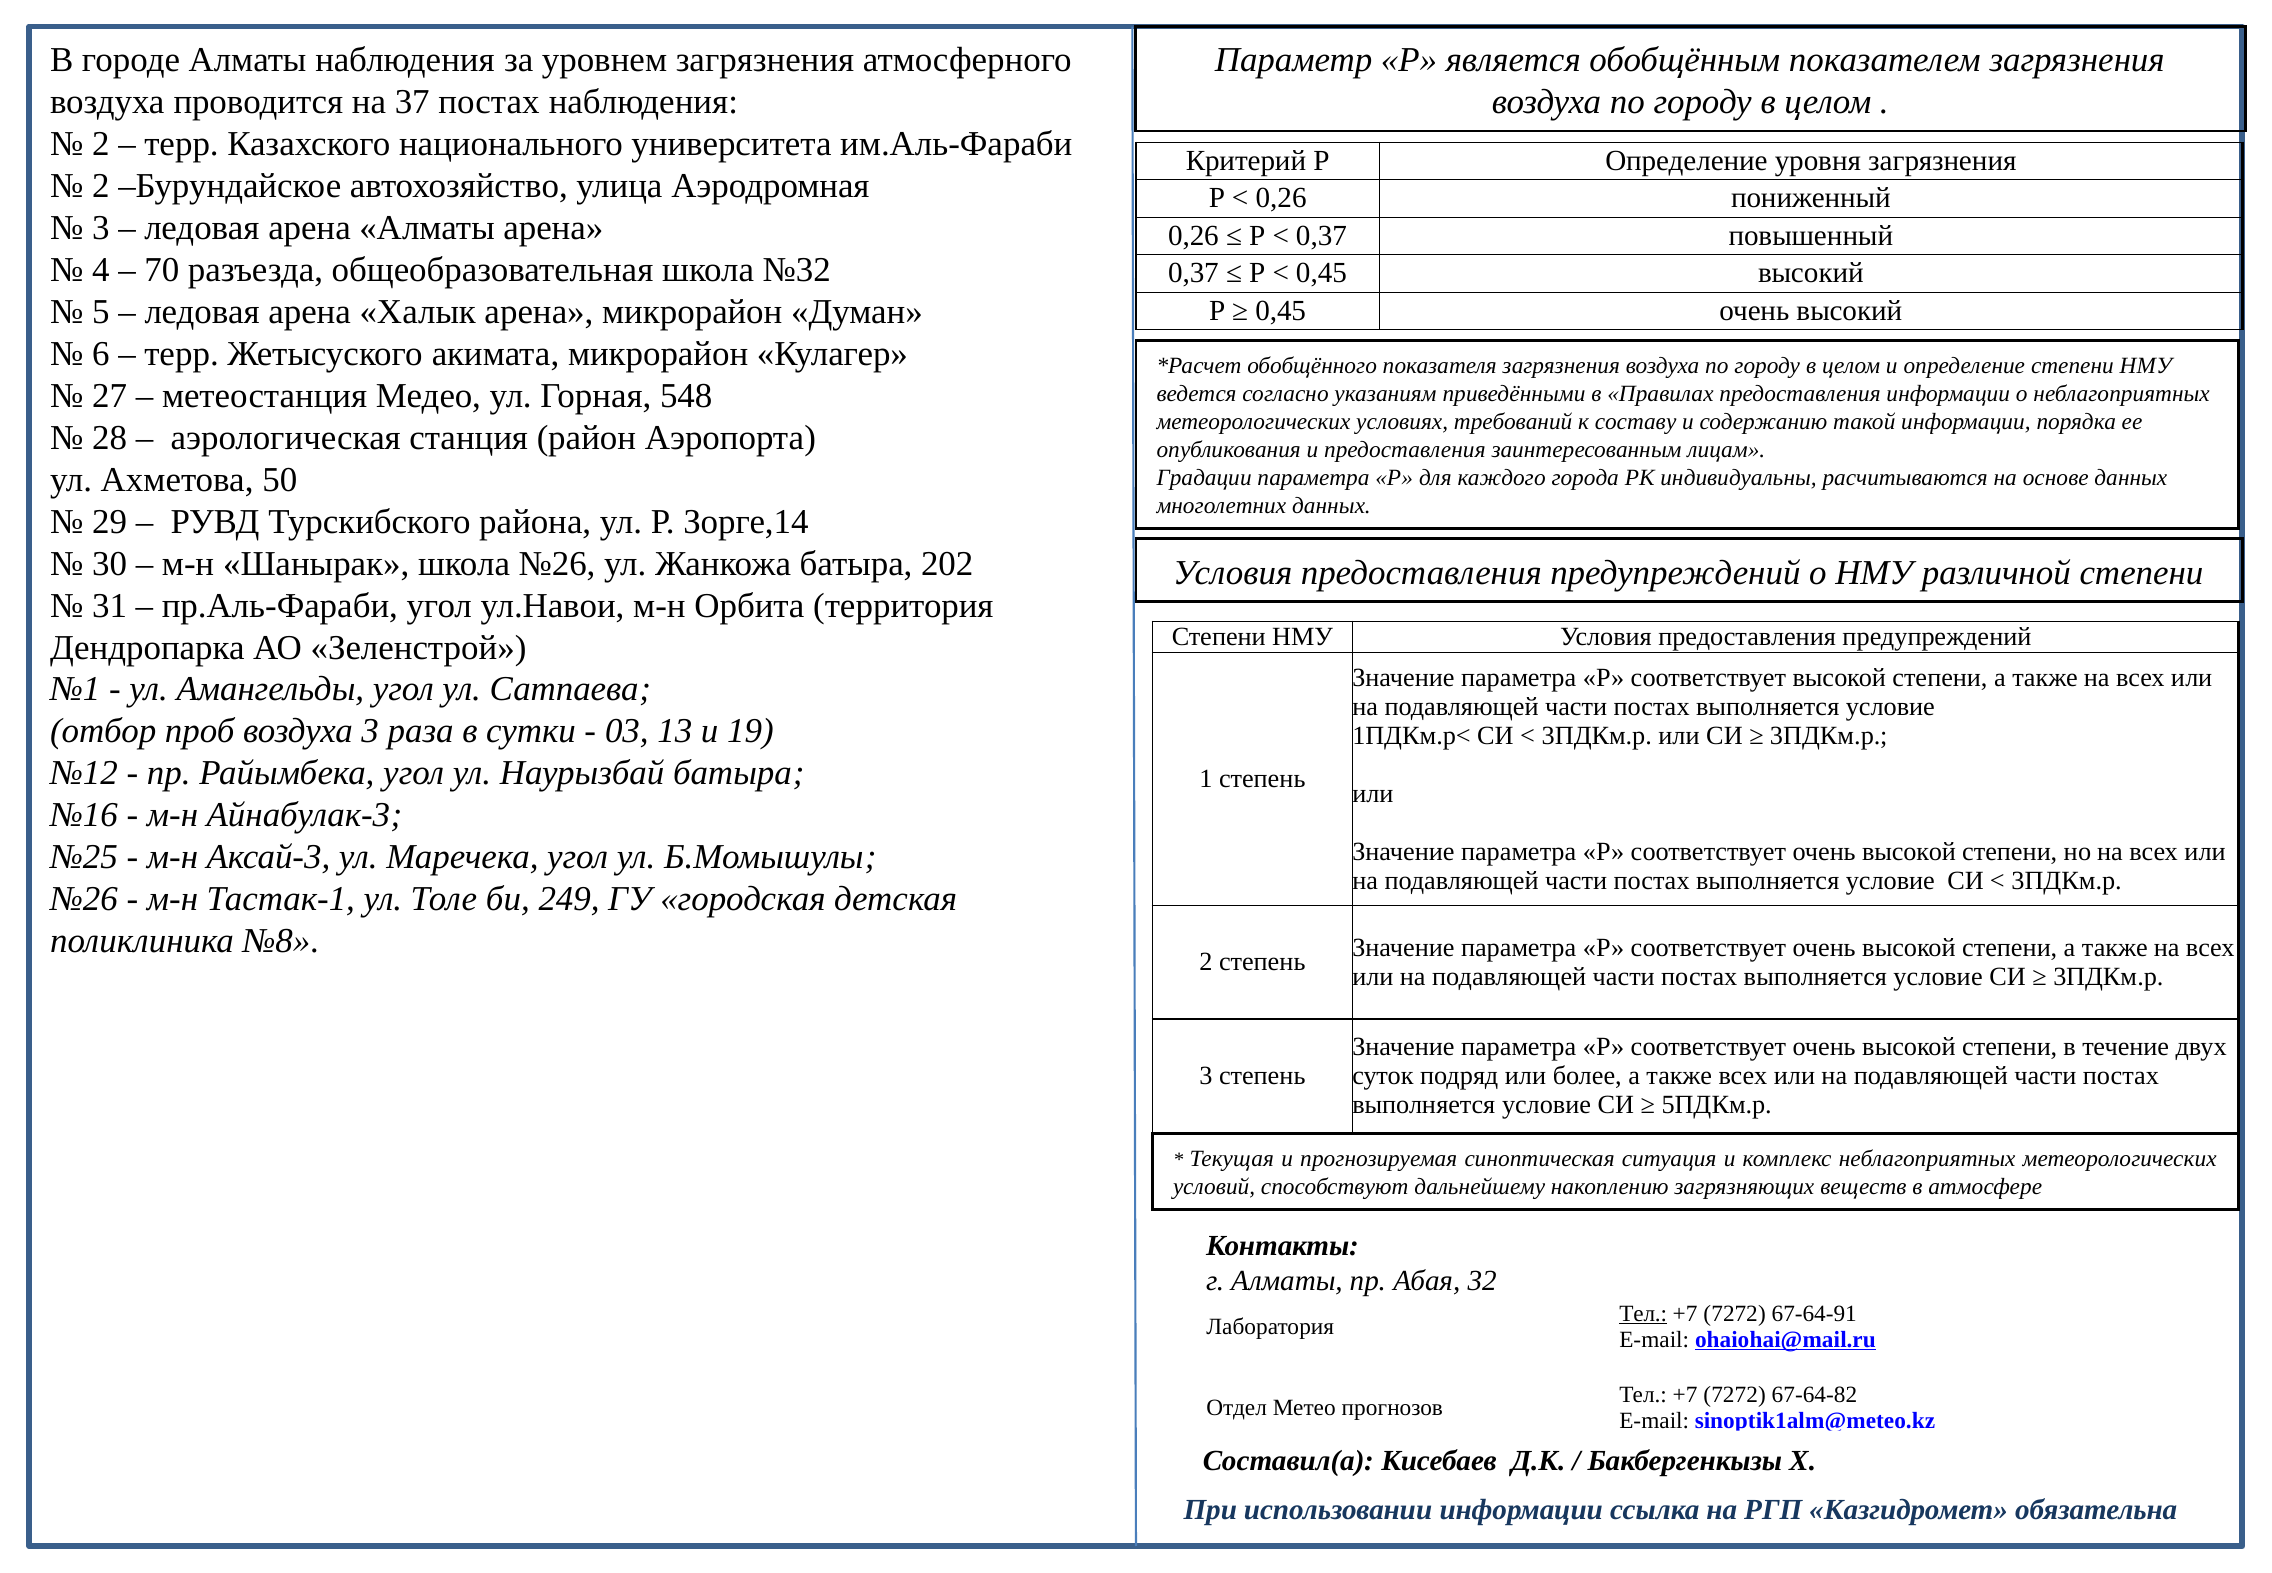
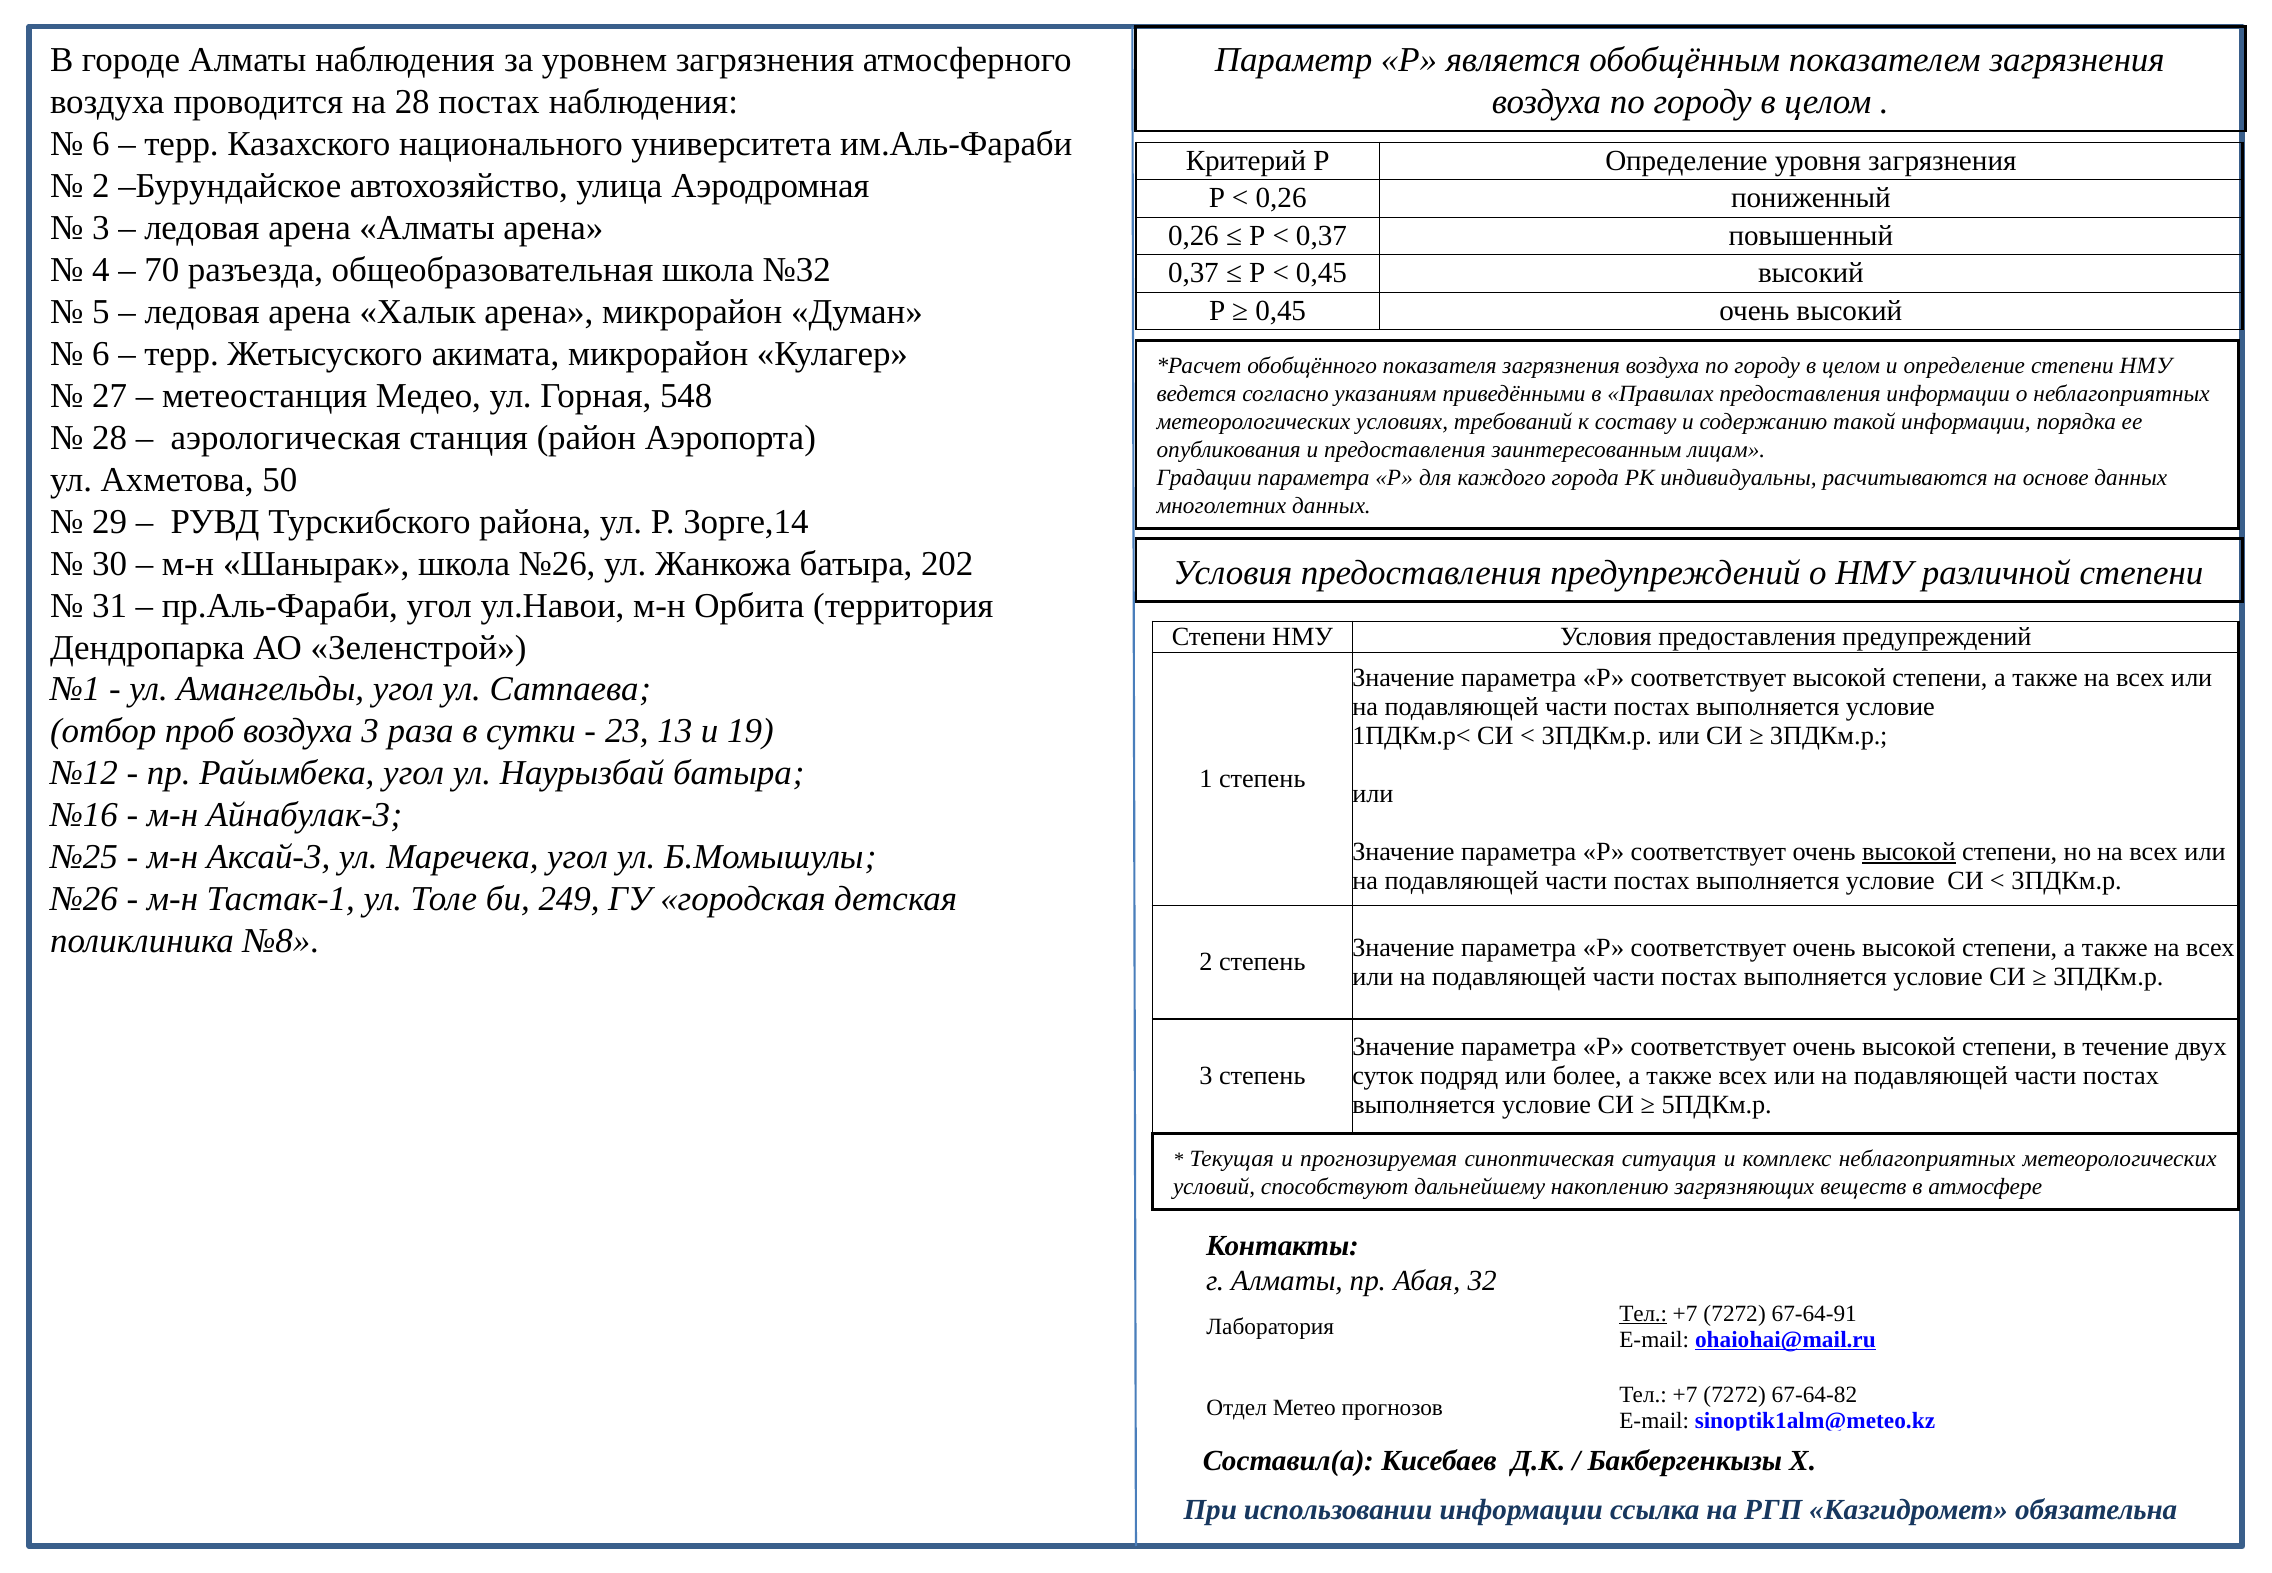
на 37: 37 -> 28
2 at (101, 144): 2 -> 6
03: 03 -> 23
высокой at (1909, 852) underline: none -> present
